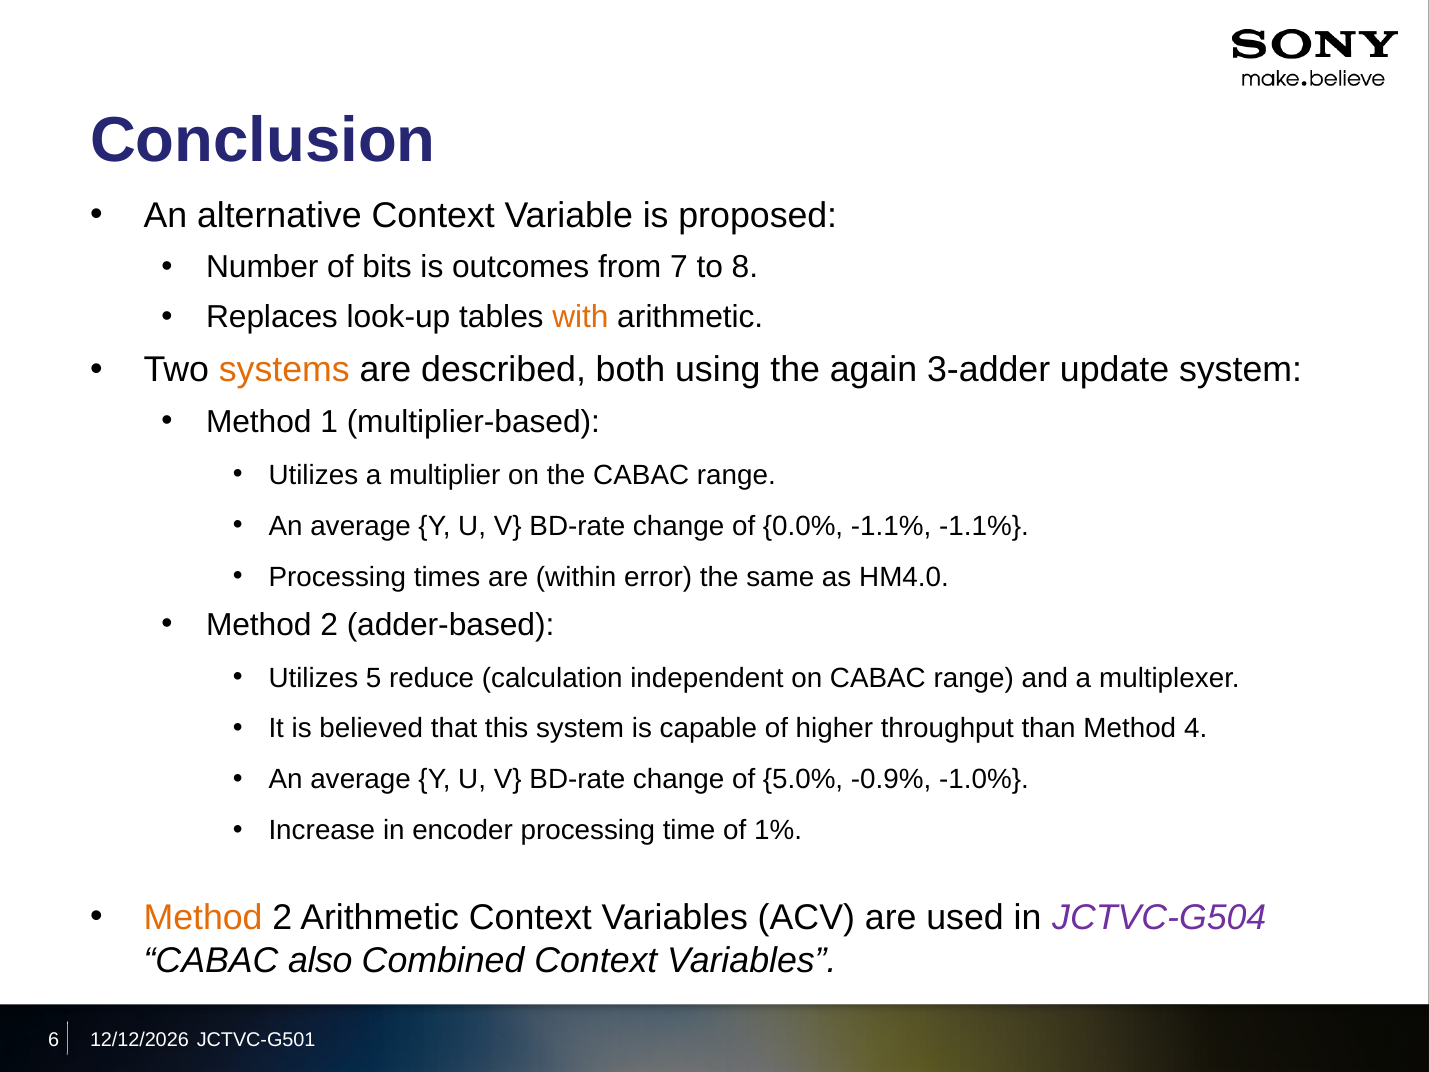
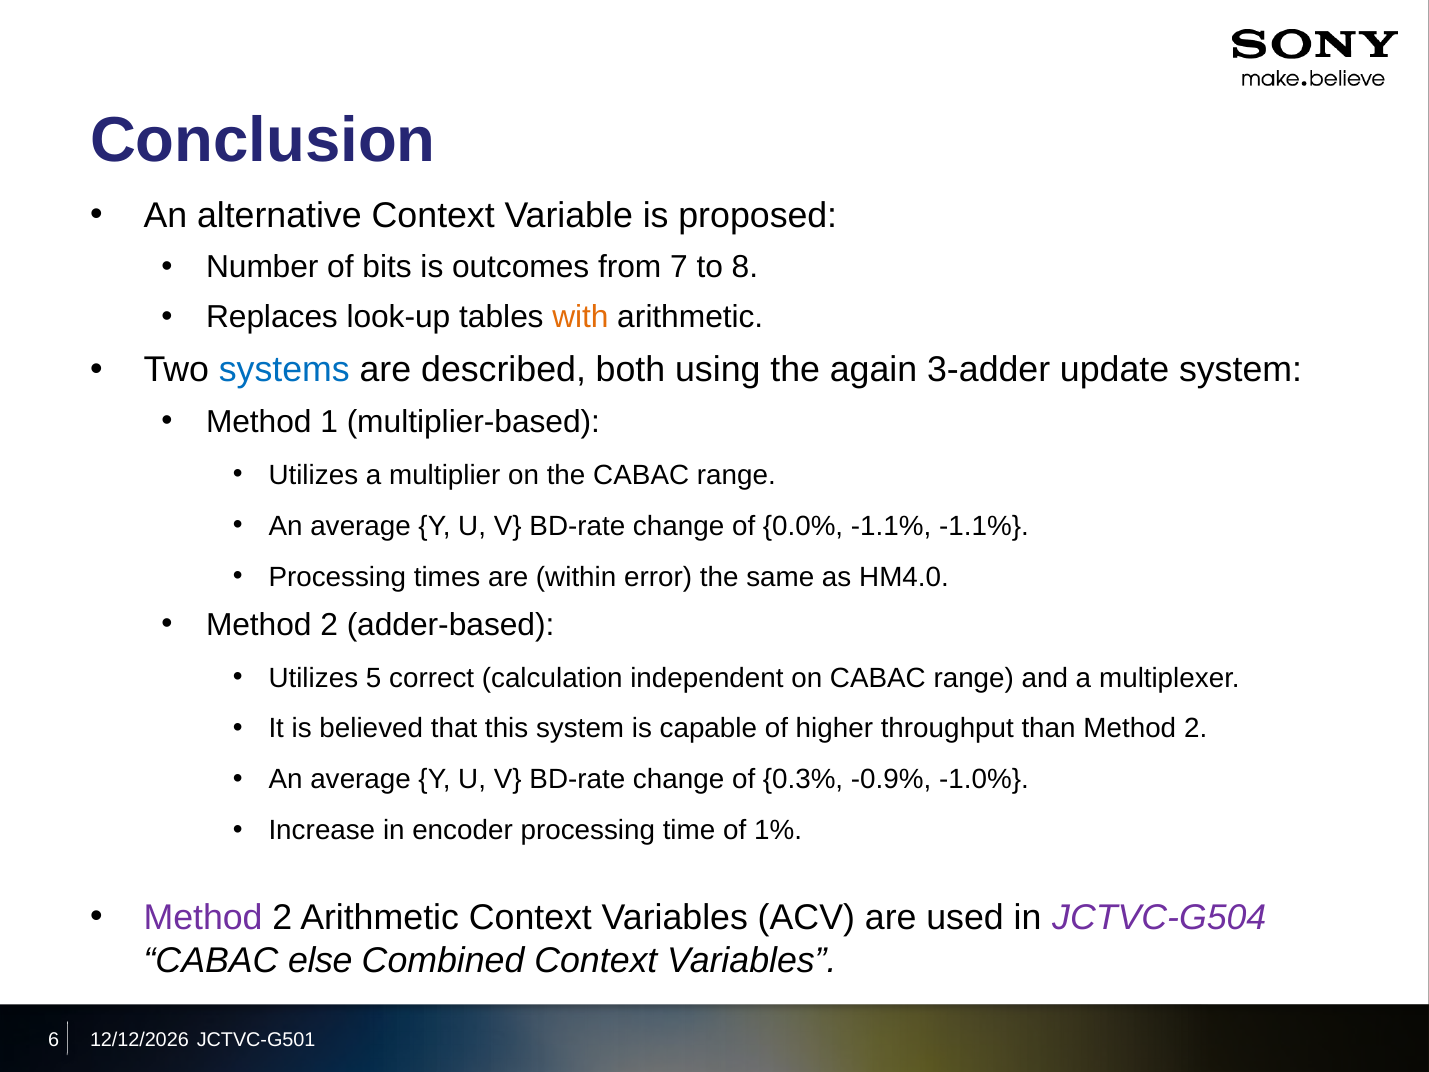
systems colour: orange -> blue
reduce: reduce -> correct
than Method 4: 4 -> 2
5.0%: 5.0% -> 0.3%
Method at (203, 918) colour: orange -> purple
also: also -> else
